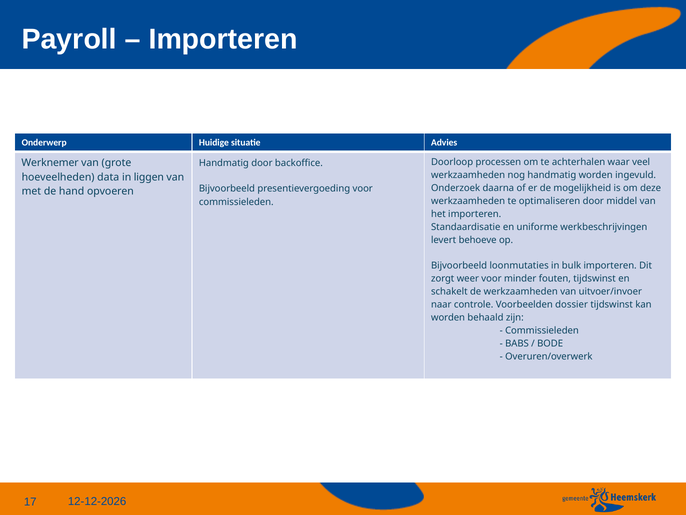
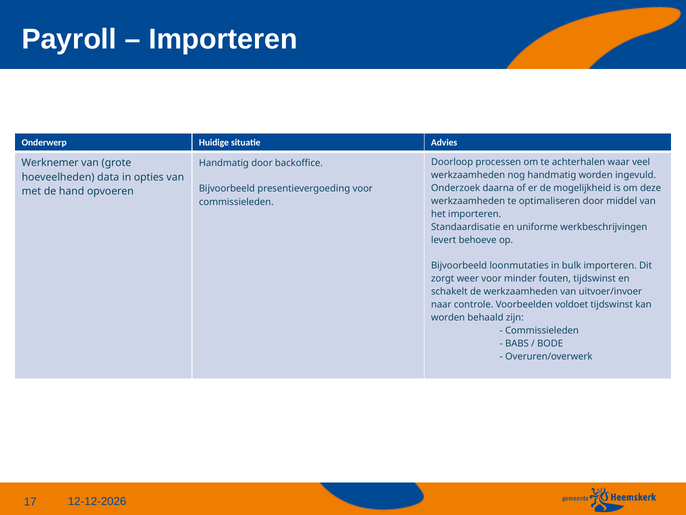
liggen: liggen -> opties
dossier: dossier -> voldoet
